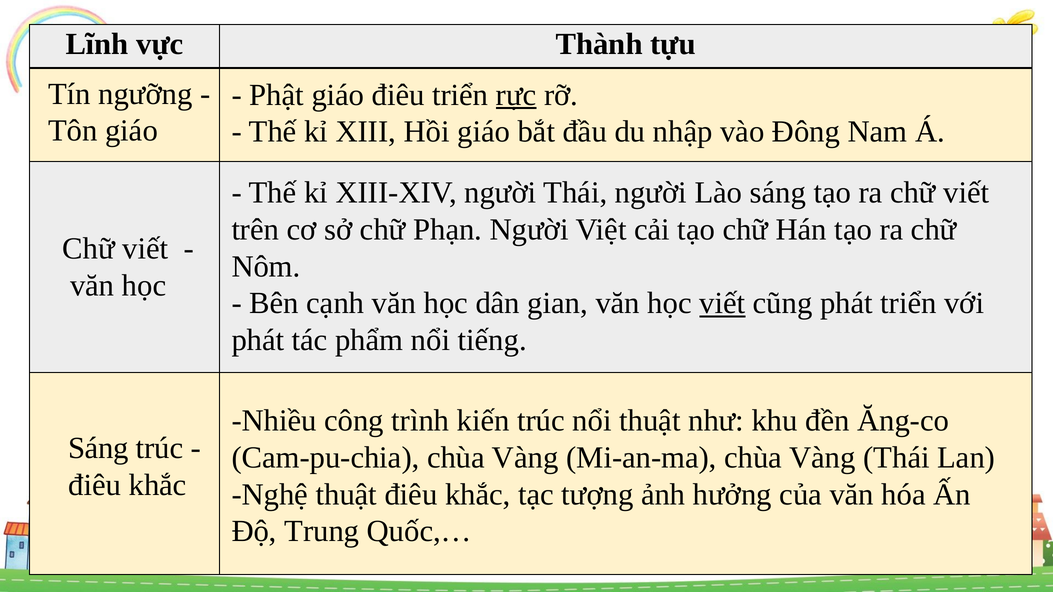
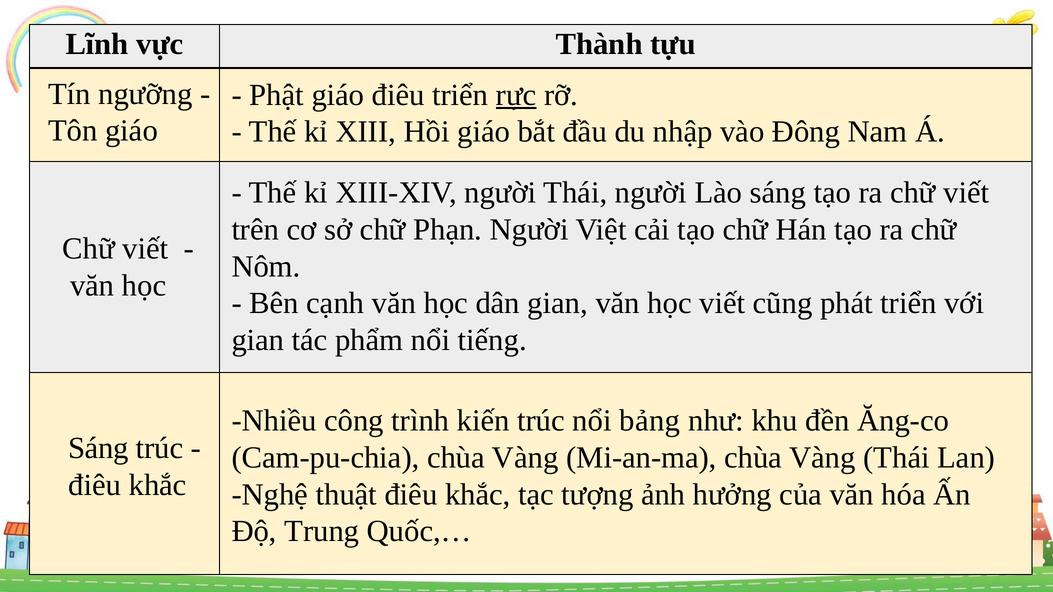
viết at (722, 303) underline: present -> none
phát at (258, 340): phát -> gian
nổi thuật: thuật -> bảng
